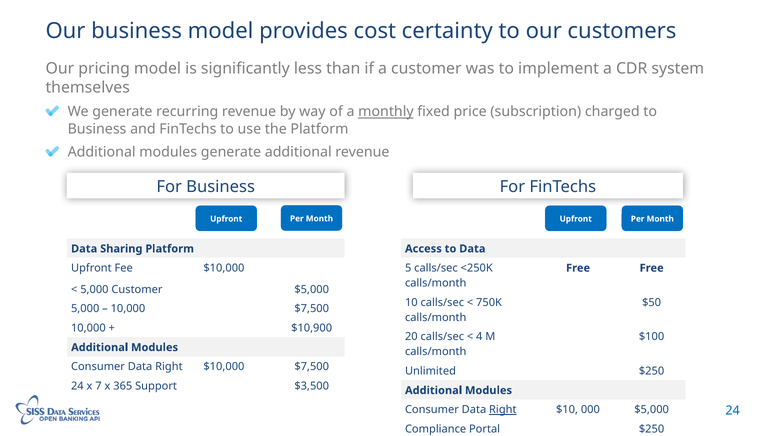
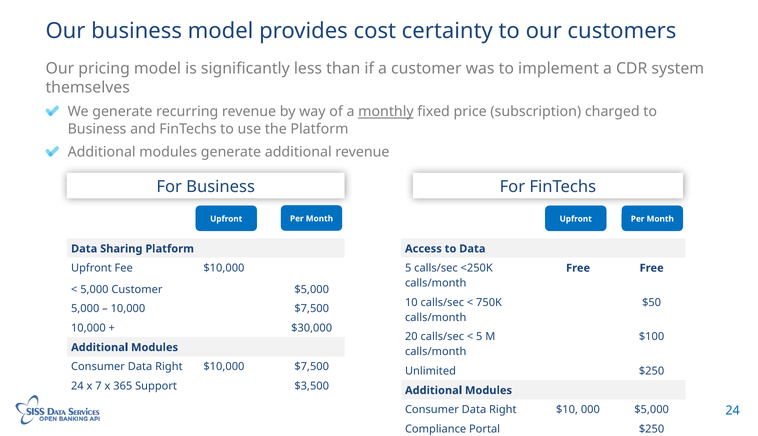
$10,900: $10,900 -> $30,000
4 at (479, 337): 4 -> 5
Right at (503, 410) underline: present -> none
